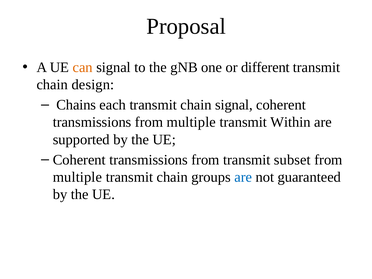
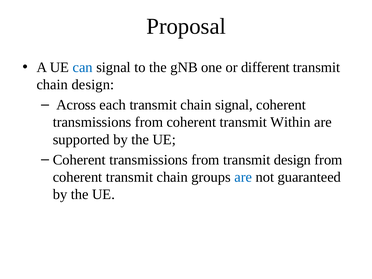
can colour: orange -> blue
Chains: Chains -> Across
transmissions from multiple: multiple -> coherent
transmit subset: subset -> design
multiple at (77, 177): multiple -> coherent
